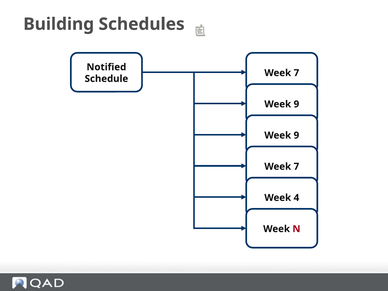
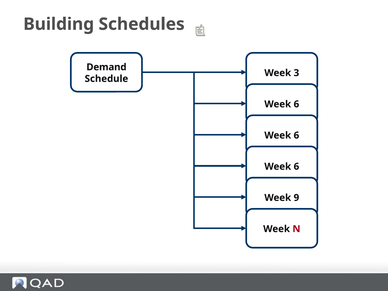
Notified: Notified -> Demand
7 at (296, 73): 7 -> 3
9 at (296, 104): 9 -> 6
9 at (296, 135): 9 -> 6
7 at (296, 167): 7 -> 6
4: 4 -> 9
